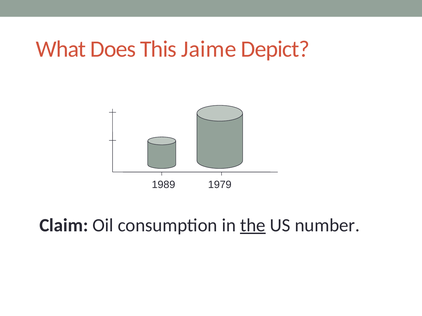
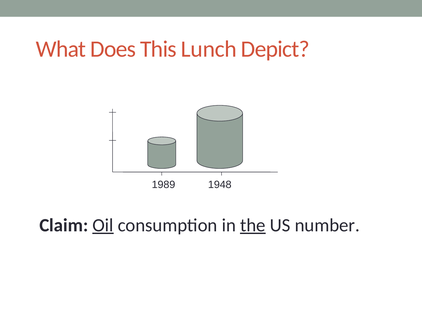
Jaime: Jaime -> Lunch
1979: 1979 -> 1948
Oil underline: none -> present
